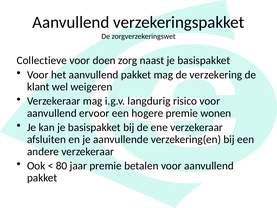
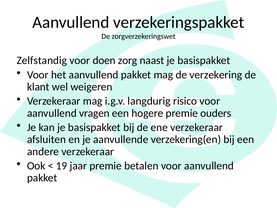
Collectieve: Collectieve -> Zelfstandig
ervoor: ervoor -> vragen
wonen: wonen -> ouders
80: 80 -> 19
